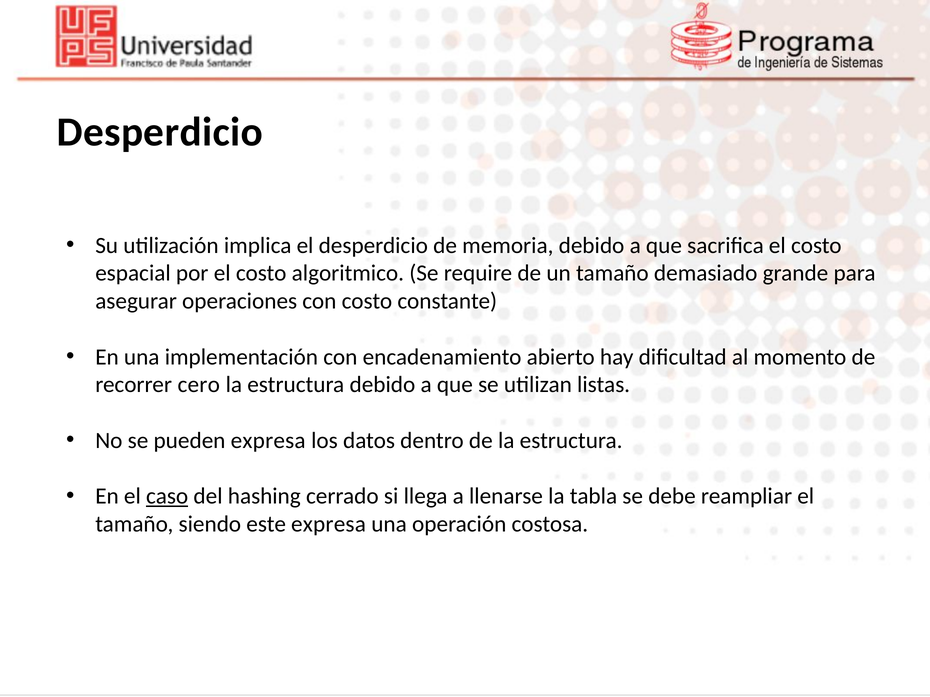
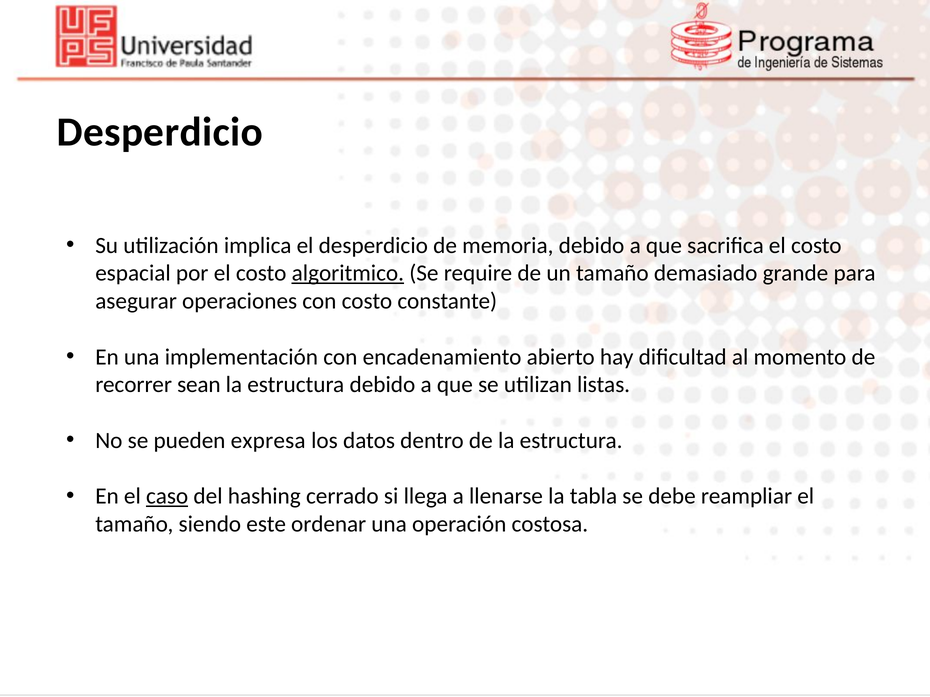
algoritmico underline: none -> present
cero: cero -> sean
este expresa: expresa -> ordenar
